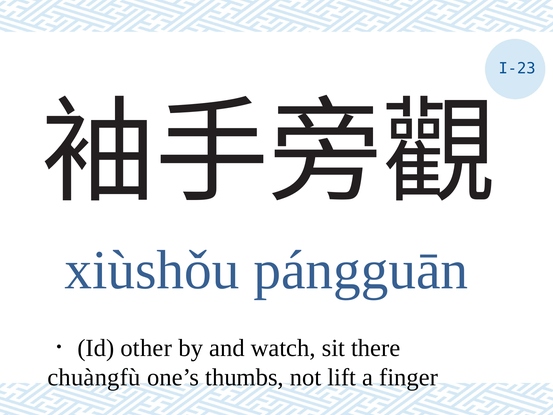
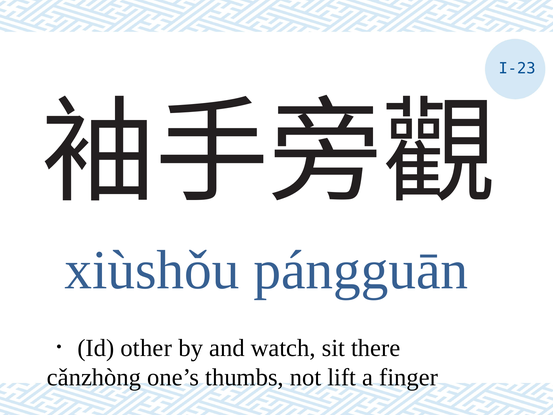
chuàngfù: chuàngfù -> cǎnzhòng
